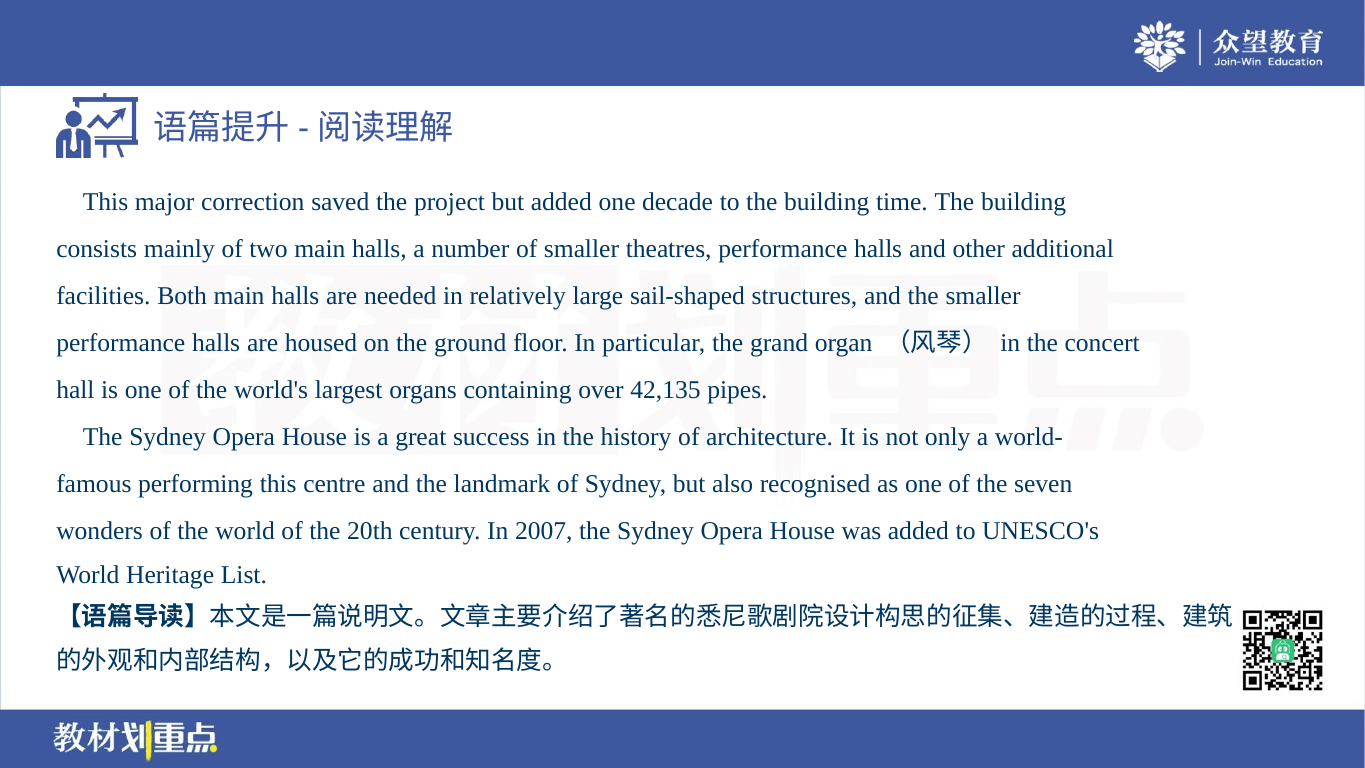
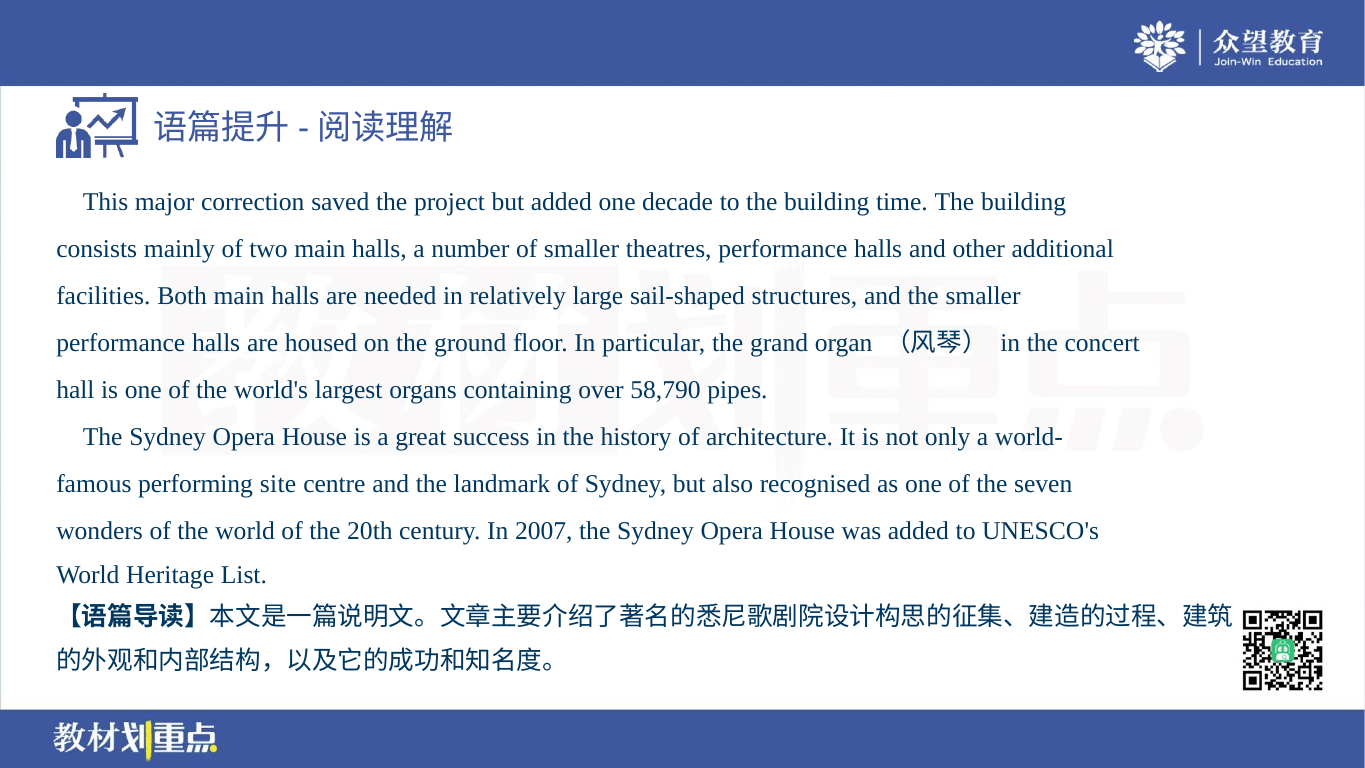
42,135: 42,135 -> 58,790
performing this: this -> site
